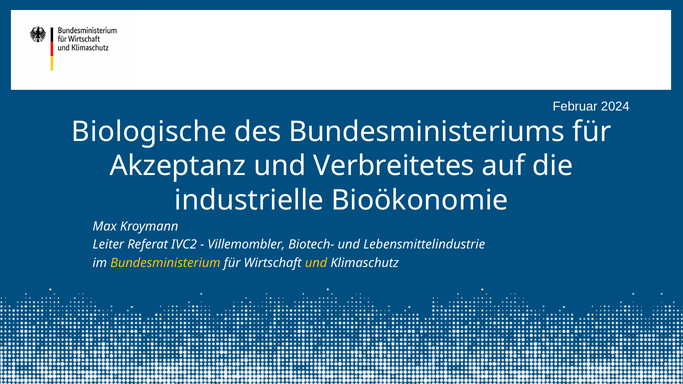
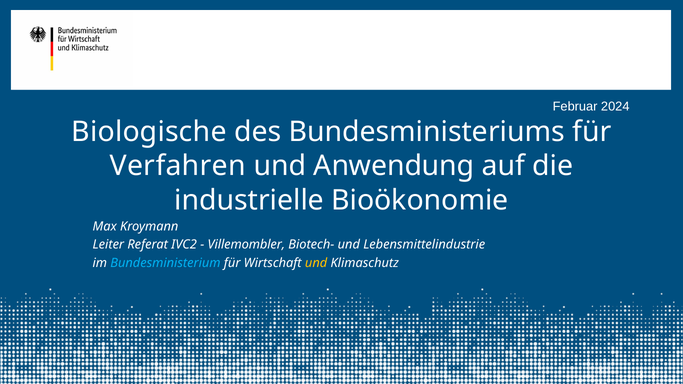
Akzeptanz: Akzeptanz -> Verfahren
Verbreitetes: Verbreitetes -> Anwendung
Bundesministerium colour: yellow -> light blue
